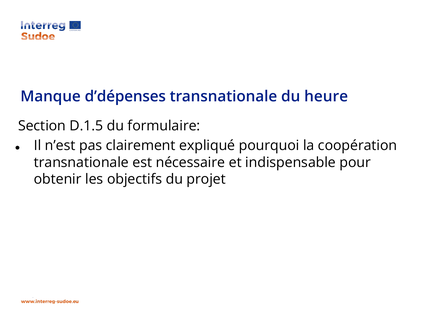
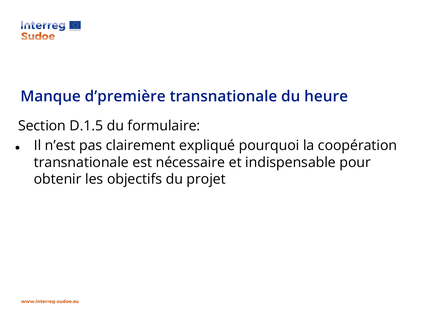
d’dépenses: d’dépenses -> d’première
